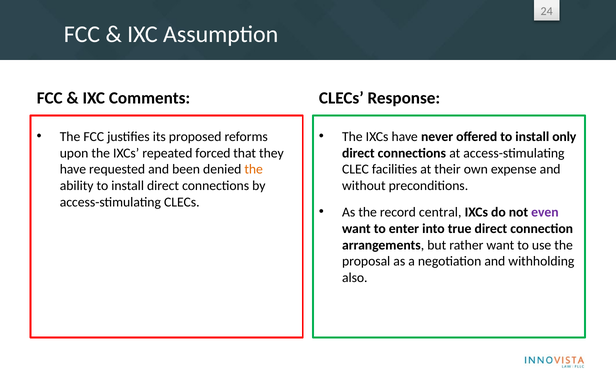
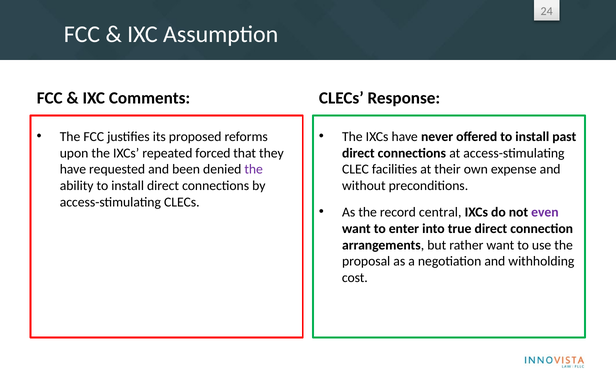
only: only -> past
the at (254, 169) colour: orange -> purple
also: also -> cost
